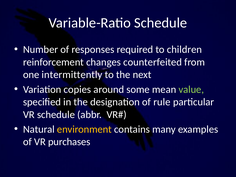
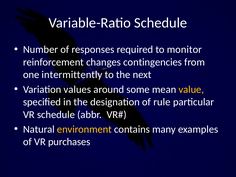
children: children -> monitor
counterfeited: counterfeited -> contingencies
copies: copies -> values
value colour: light green -> yellow
